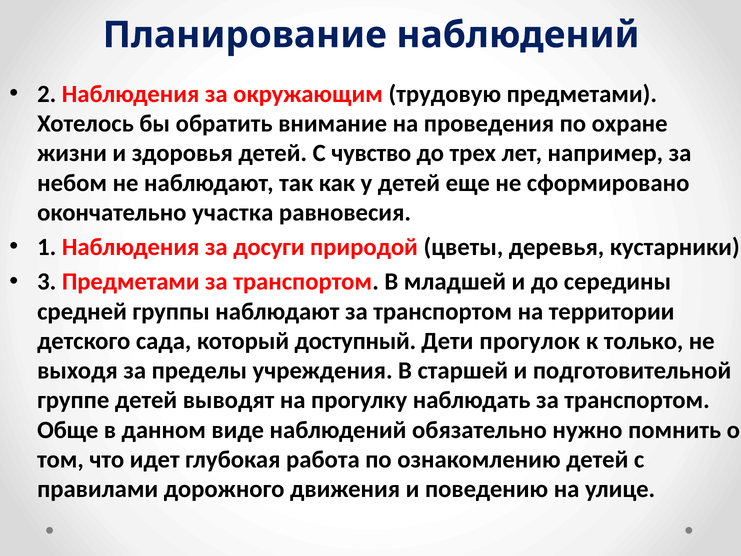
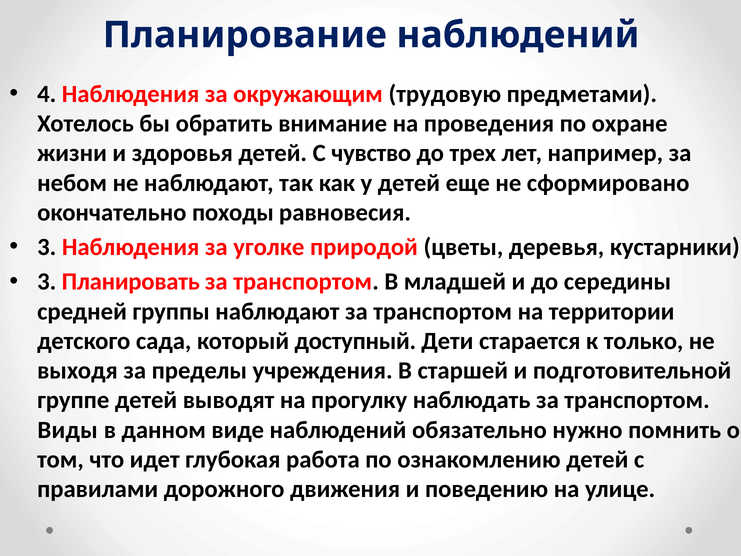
2: 2 -> 4
участка: участка -> походы
1 at (47, 247): 1 -> 3
досуги: досуги -> уголке
3 Предметами: Предметами -> Планировать
прогулок: прогулок -> старается
Обще: Обще -> Виды
